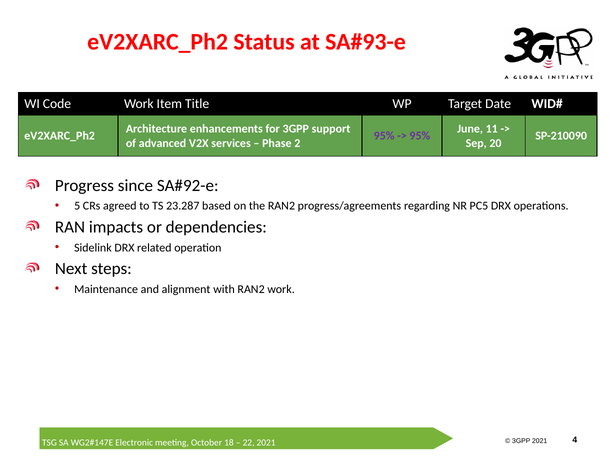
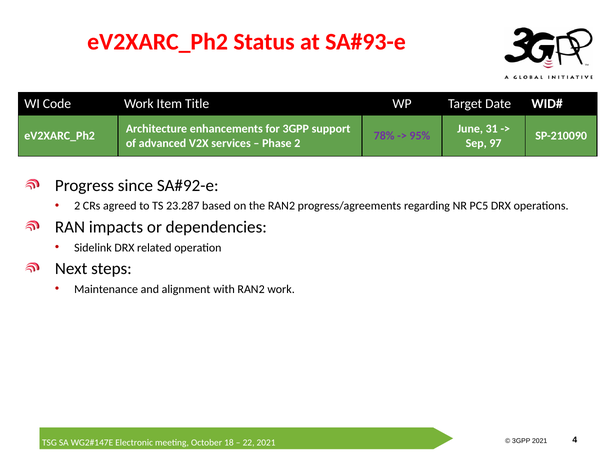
11: 11 -> 31
95% at (384, 136): 95% -> 78%
20: 20 -> 97
5 at (77, 206): 5 -> 2
